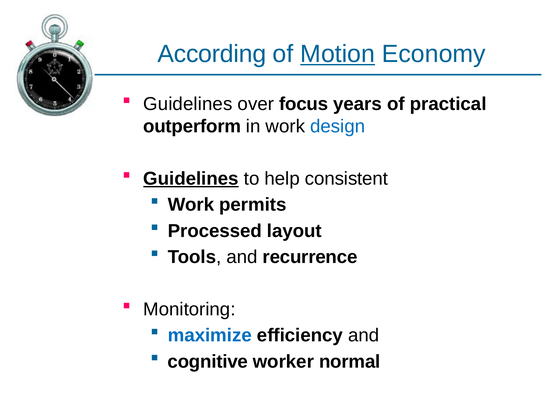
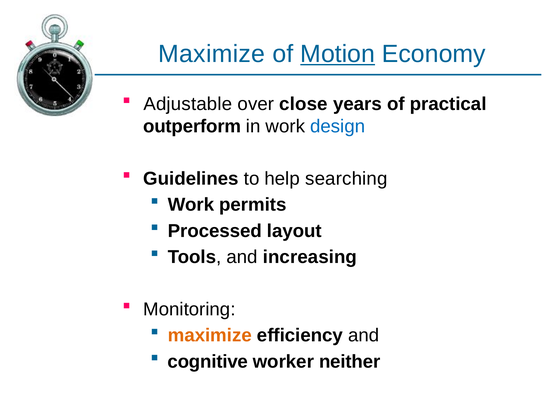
According at (212, 54): According -> Maximize
Guidelines at (188, 104): Guidelines -> Adjustable
focus: focus -> close
Guidelines at (191, 179) underline: present -> none
consistent: consistent -> searching
recurrence: recurrence -> increasing
maximize at (210, 335) colour: blue -> orange
normal: normal -> neither
